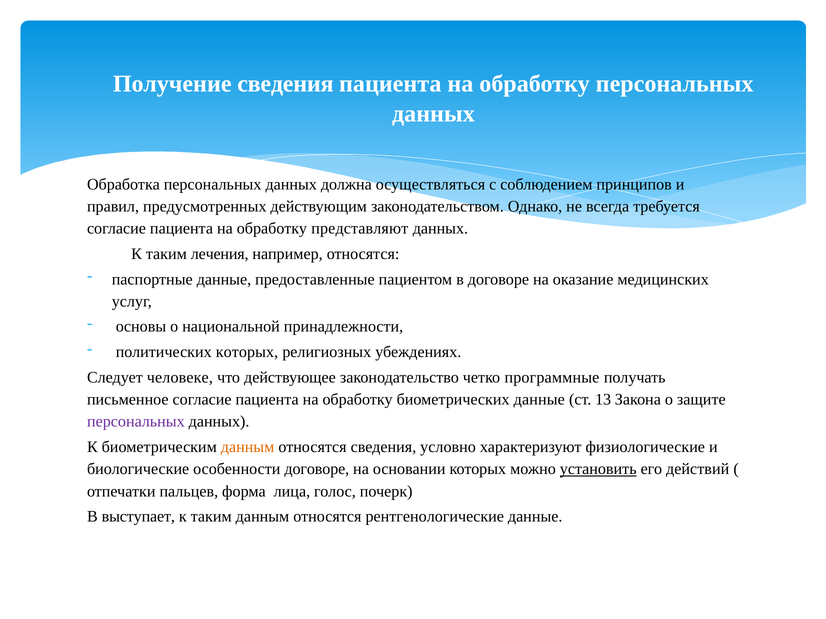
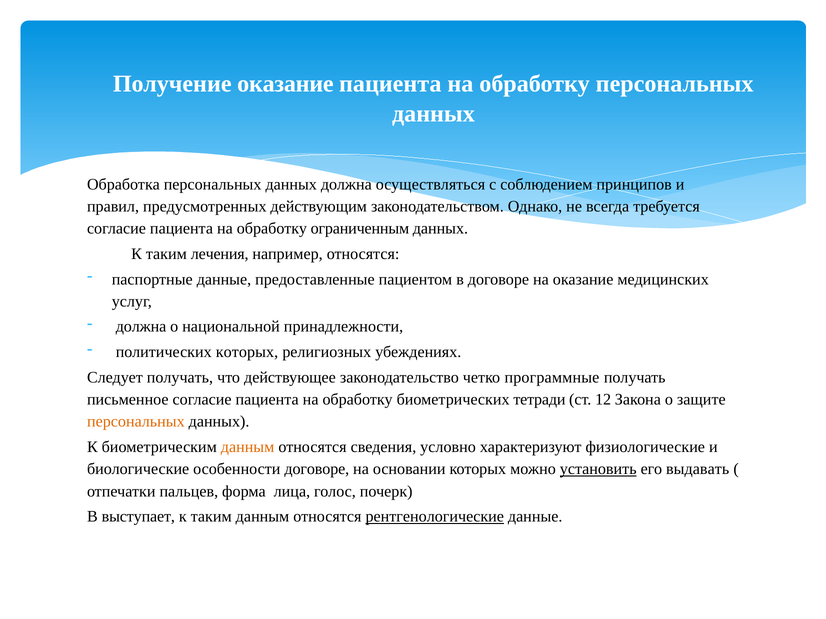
Получение сведения: сведения -> оказание
представляют: представляют -> ограниченным
основы at (141, 327): основы -> должна
Следует человеке: человеке -> получать
биометрических данные: данные -> тетради
13: 13 -> 12
персональных at (136, 422) colour: purple -> orange
действий: действий -> выдавать
рентгенологические underline: none -> present
